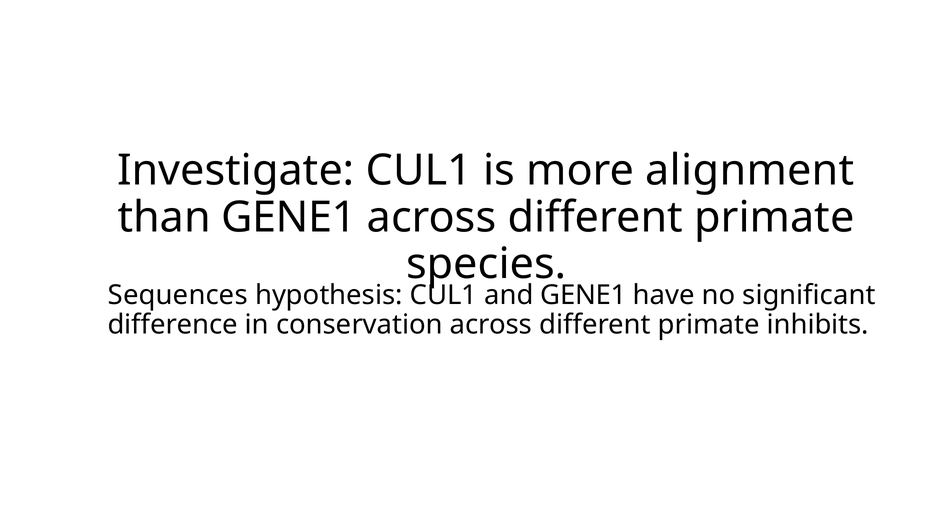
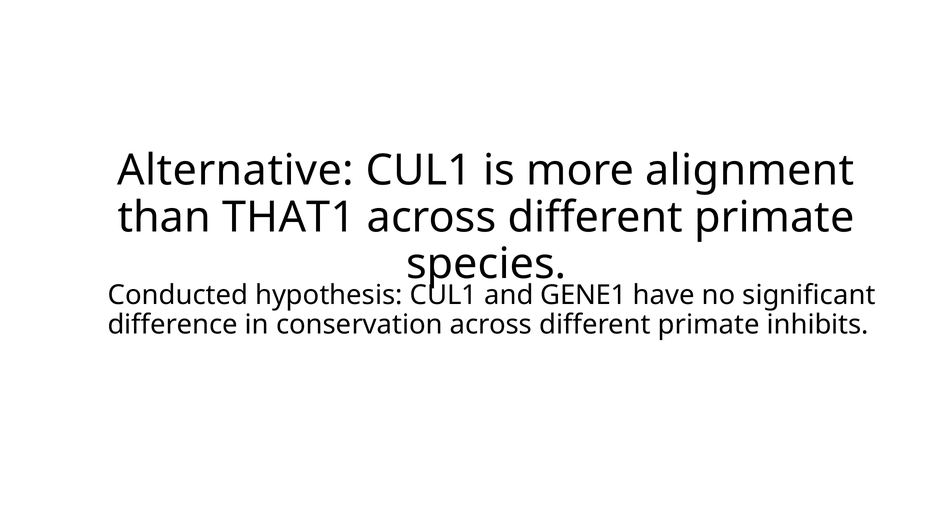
Investigate: Investigate -> Alternative
than GENE1: GENE1 -> THAT1
Sequences: Sequences -> Conducted
